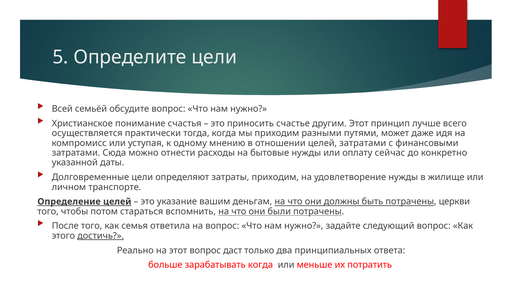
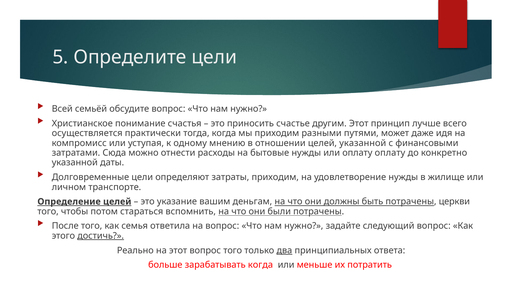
целей затратами: затратами -> указанной
оплату сейчас: сейчас -> оплату
вопрос даст: даст -> того
два underline: none -> present
